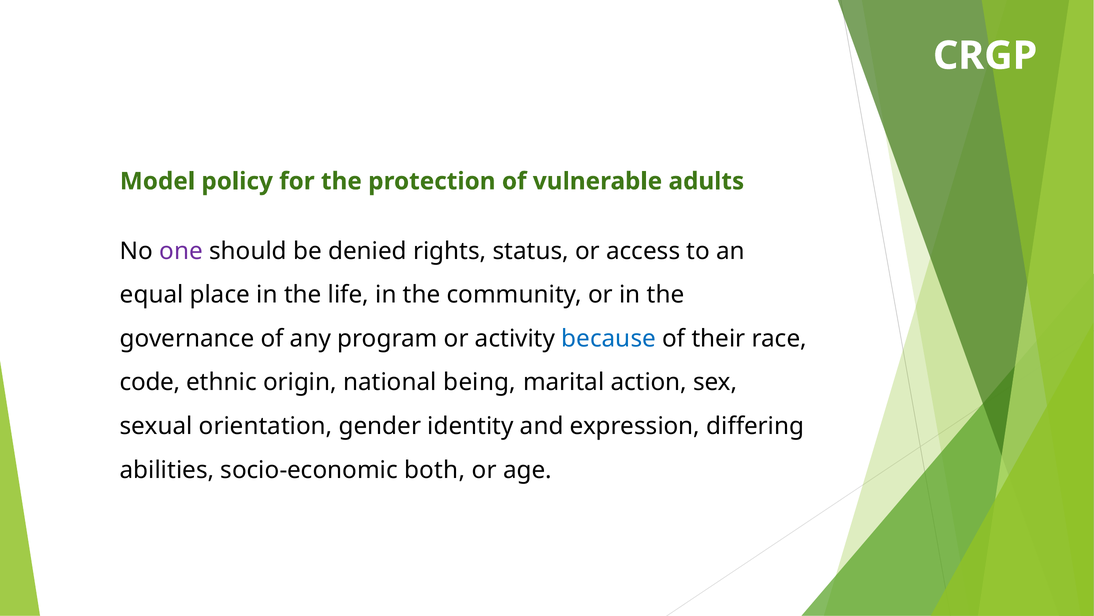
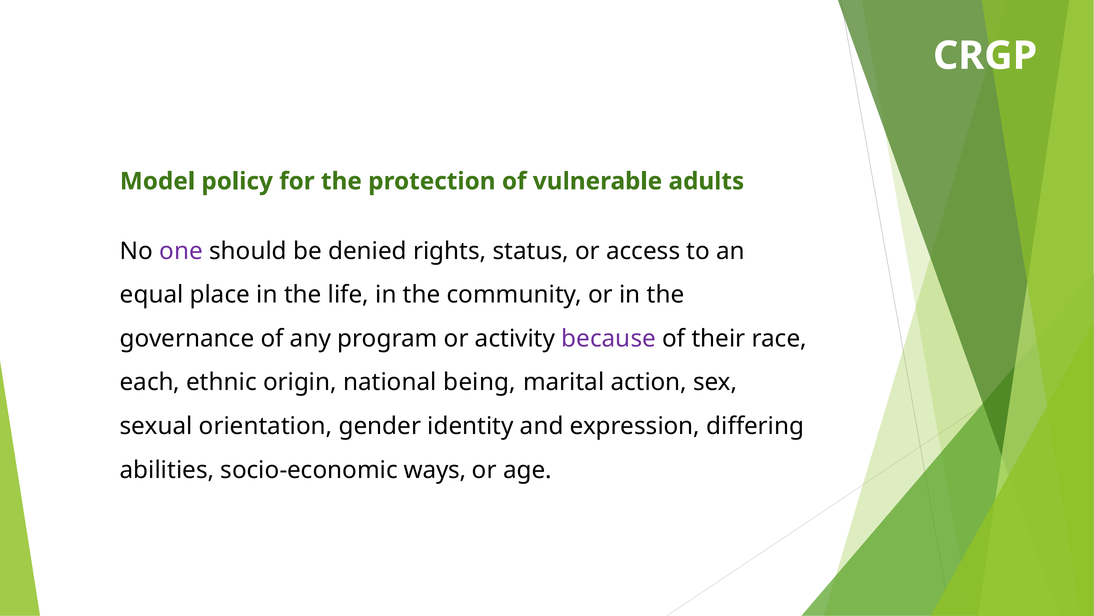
because colour: blue -> purple
code: code -> each
both: both -> ways
